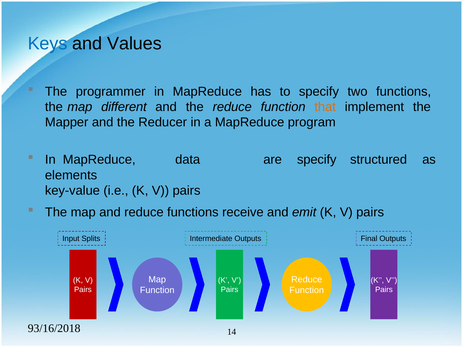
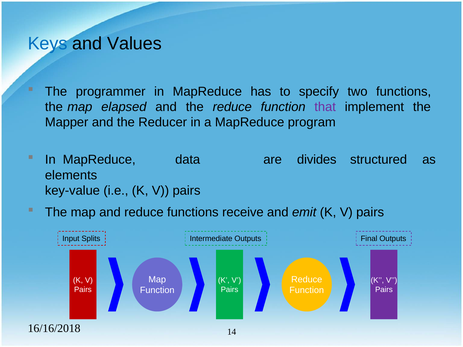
different: different -> elapsed
that colour: orange -> purple
are specify: specify -> divides
93/16/2018: 93/16/2018 -> 16/16/2018
